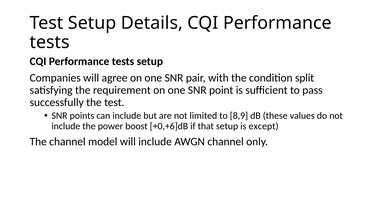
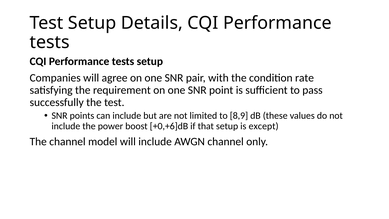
split: split -> rate
